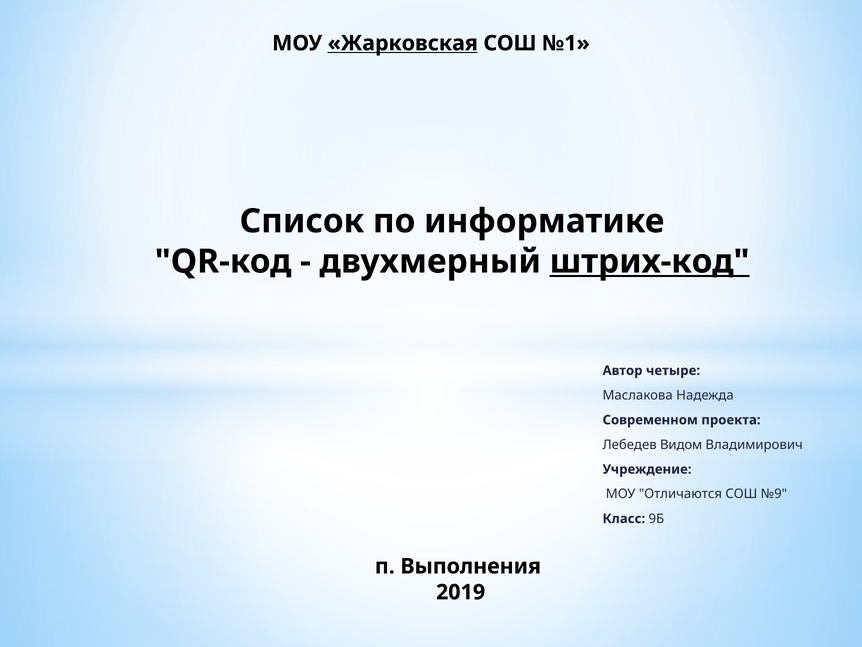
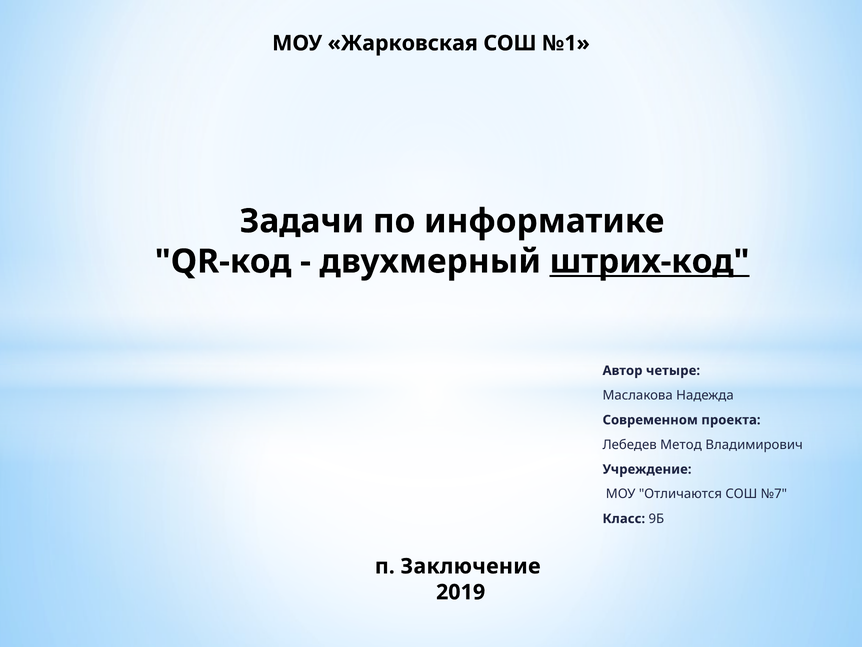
Жарковская underline: present -> none
Список: Список -> Задачи
Видом: Видом -> Метод
№9: №9 -> №7
Выполнения: Выполнения -> Заключение
